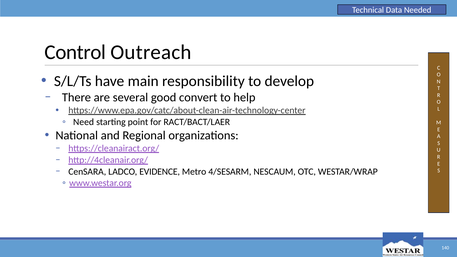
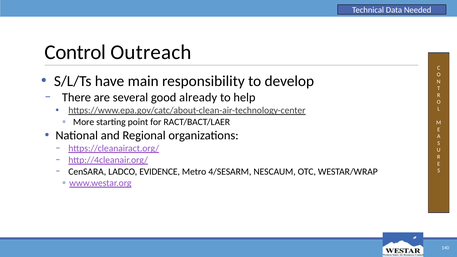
convert: convert -> already
Need: Need -> More
